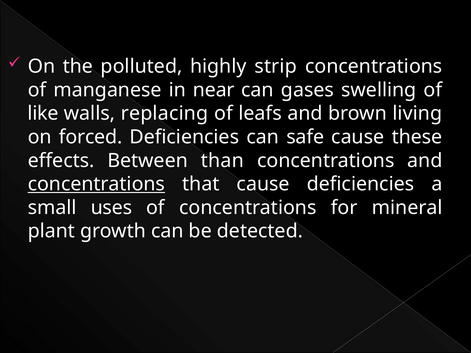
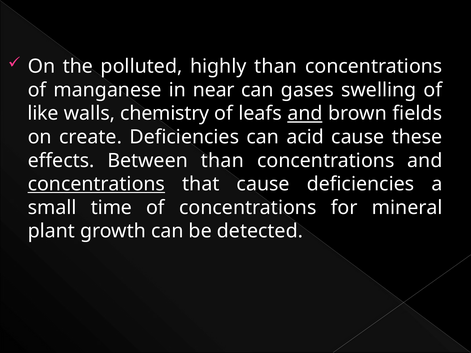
highly strip: strip -> than
replacing: replacing -> chemistry
and at (305, 114) underline: none -> present
living: living -> fields
forced: forced -> create
safe: safe -> acid
uses: uses -> time
